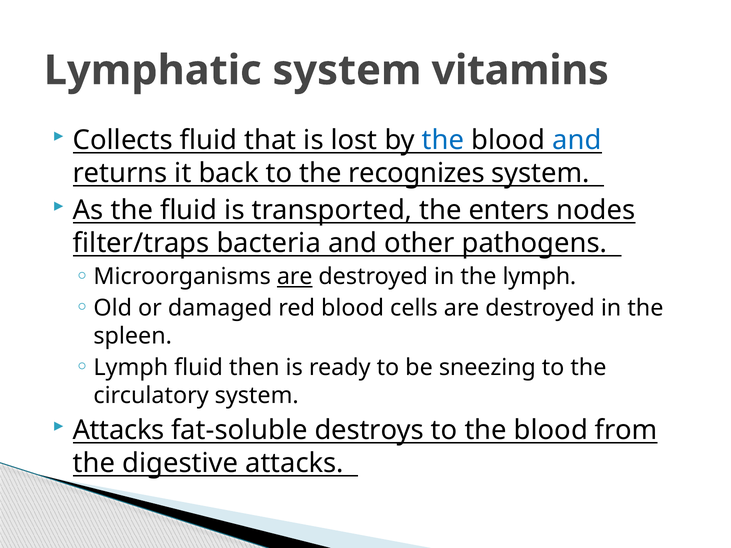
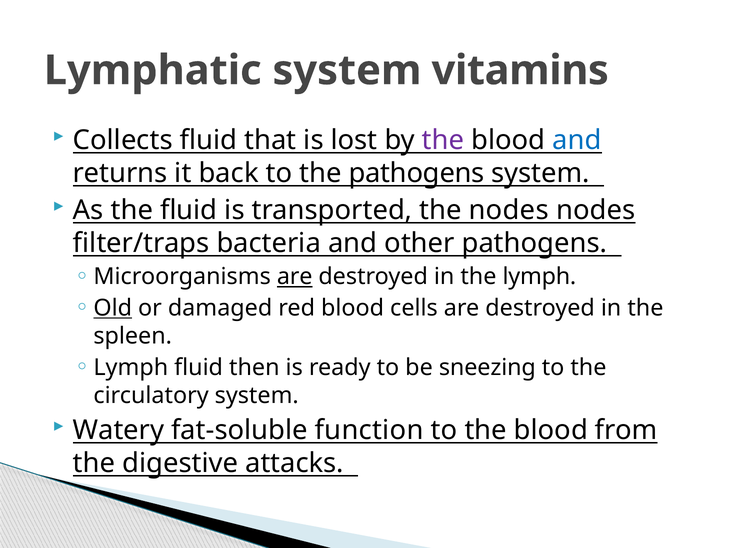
the at (443, 140) colour: blue -> purple
the recognizes: recognizes -> pathogens
the enters: enters -> nodes
Old underline: none -> present
Attacks at (119, 430): Attacks -> Watery
destroys: destroys -> function
